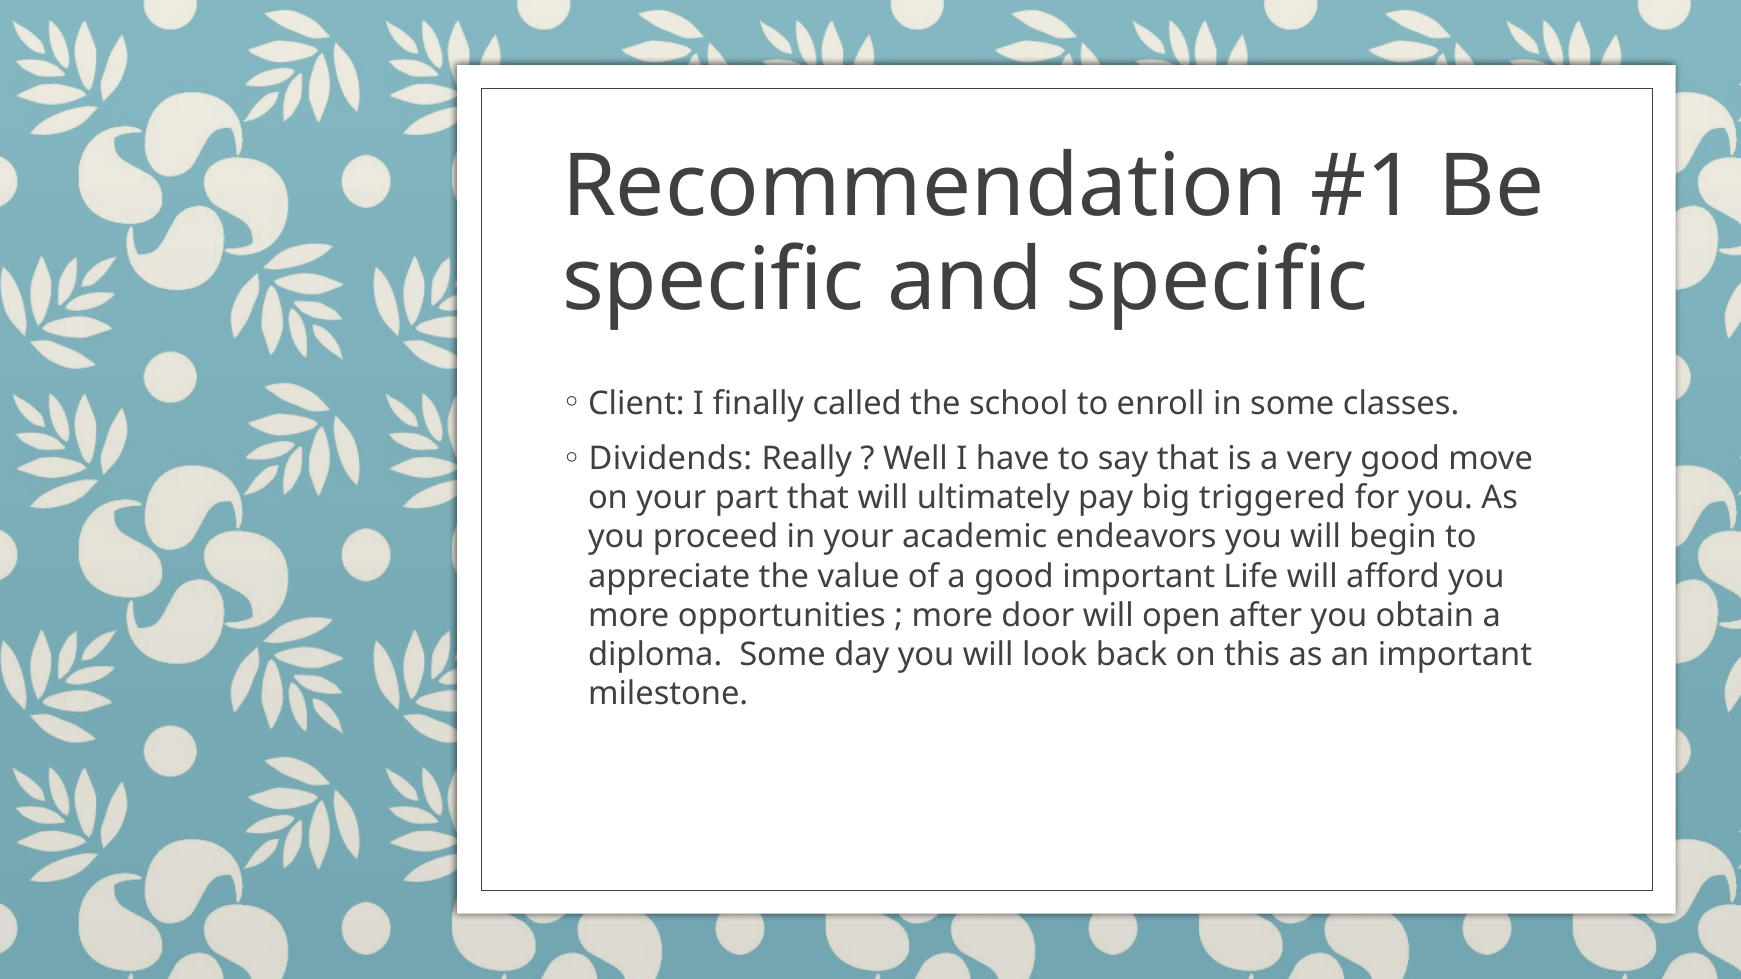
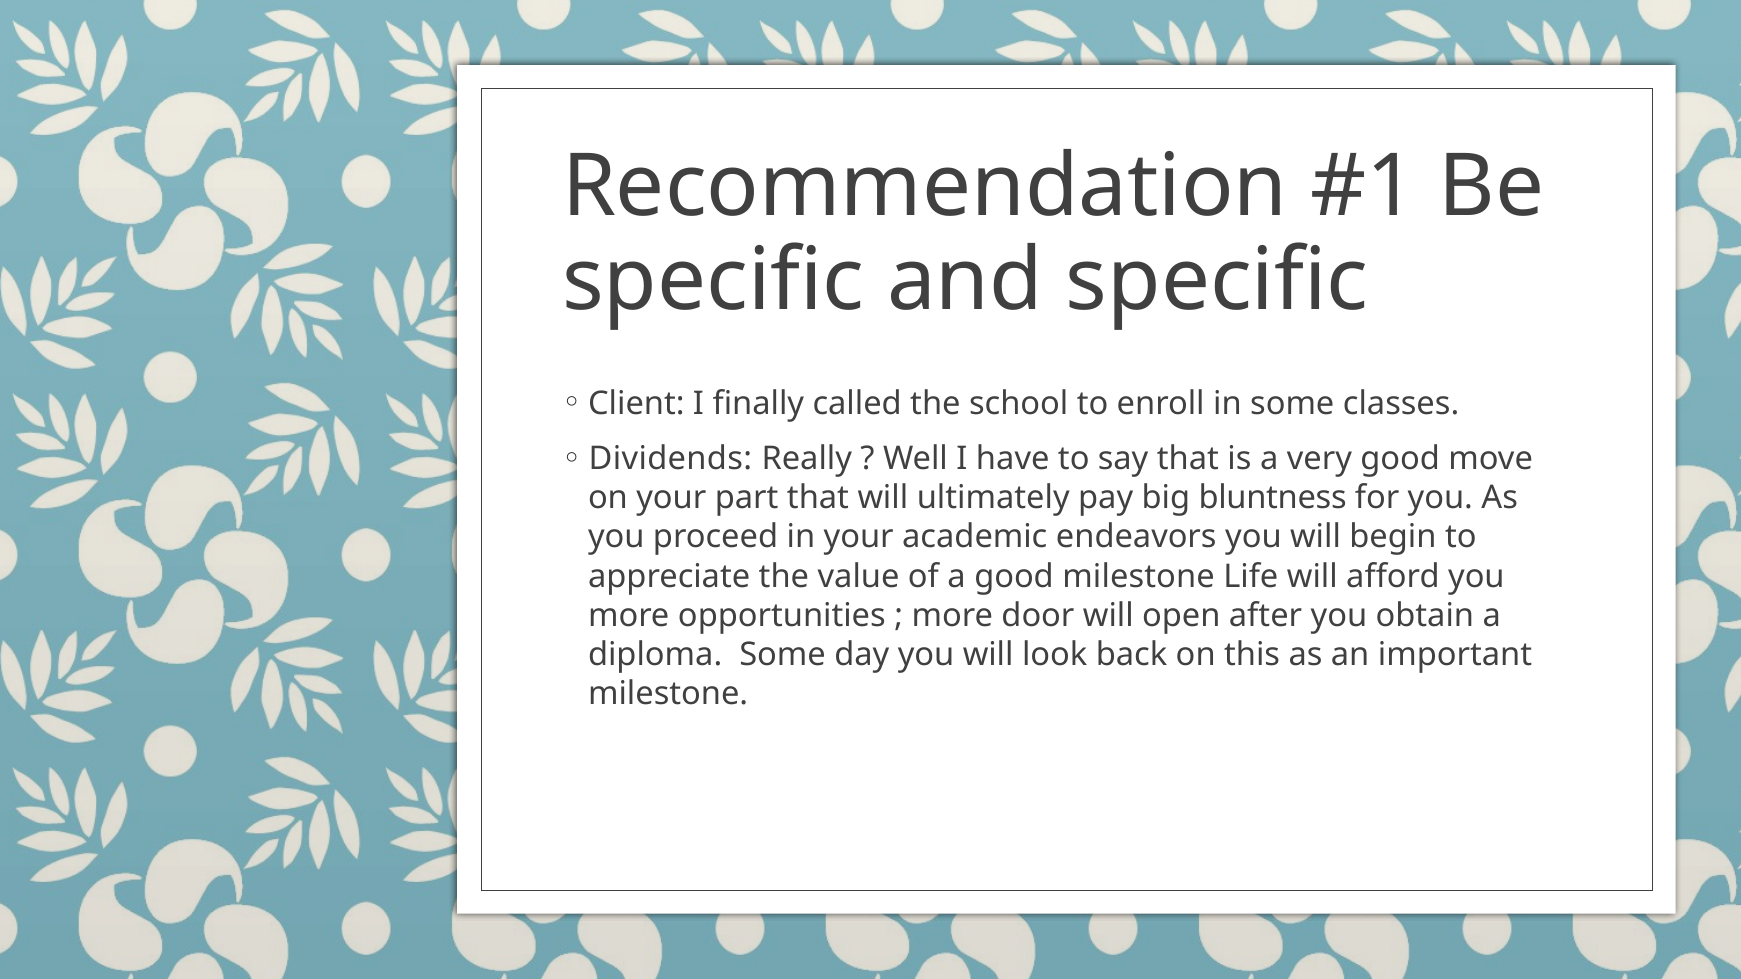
triggered: triggered -> bluntness
good important: important -> milestone
